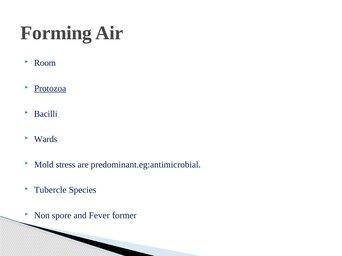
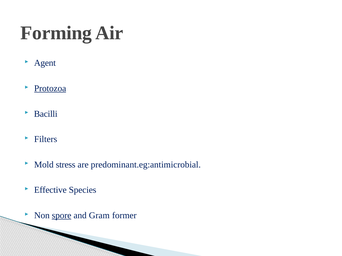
Room: Room -> Agent
Wards: Wards -> Filters
Tubercle: Tubercle -> Effective
spore underline: none -> present
Fever: Fever -> Gram
